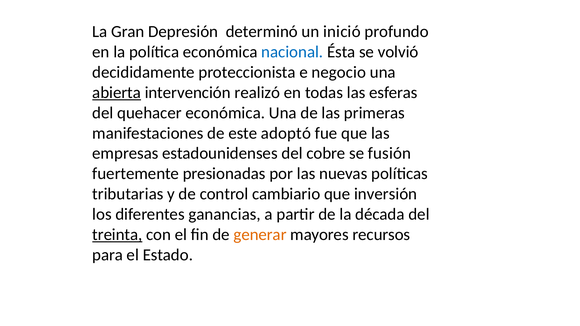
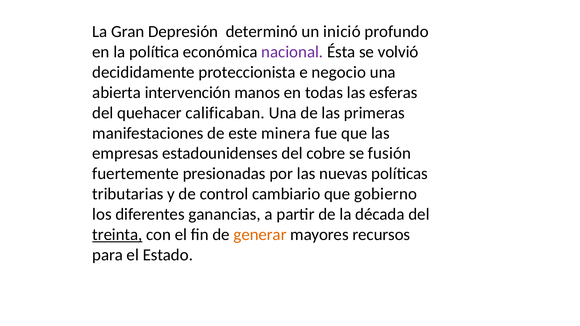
nacional colour: blue -> purple
abierta underline: present -> none
realizó: realizó -> manos
quehacer económica: económica -> calificaban
adoptó: adoptó -> minera
inversión: inversión -> gobierno
